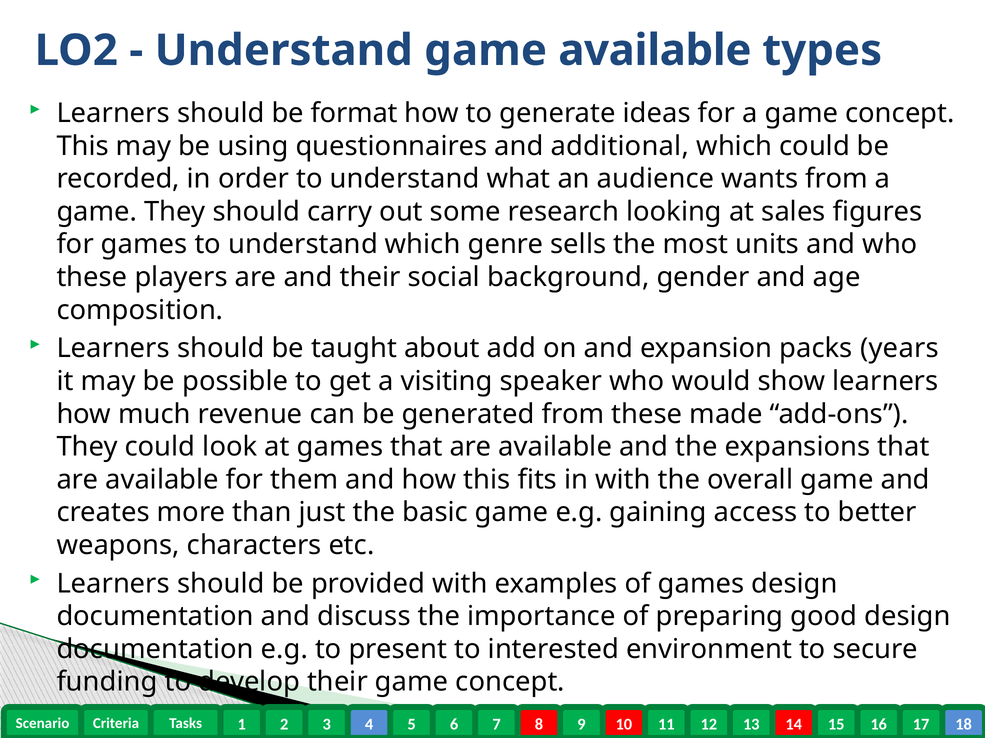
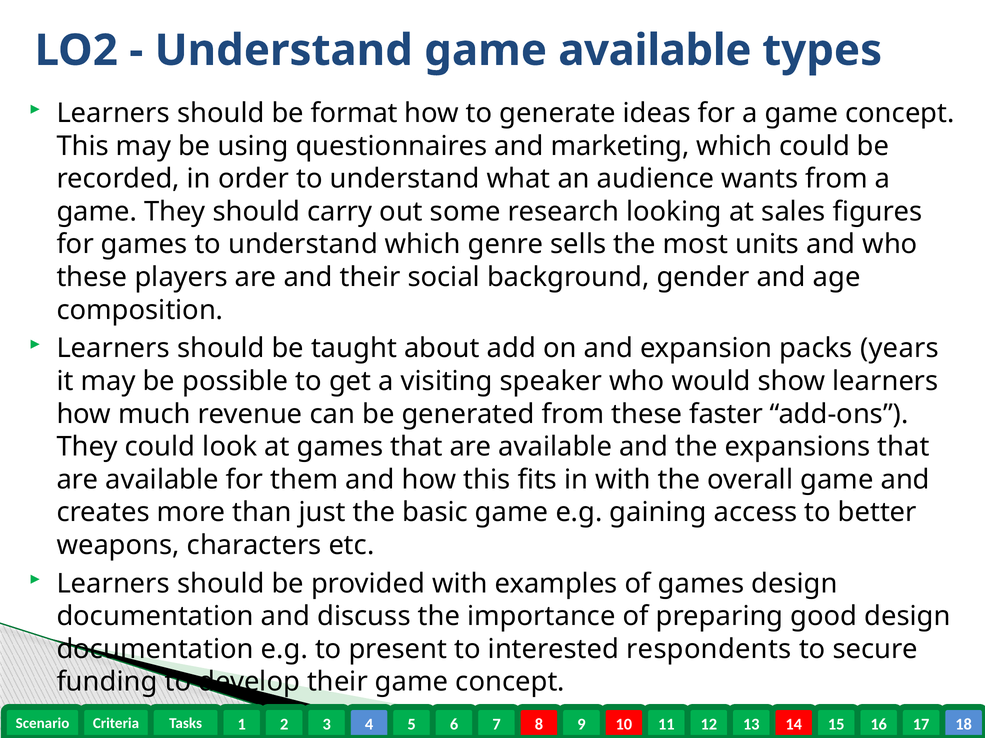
additional: additional -> marketing
made: made -> faster
environment: environment -> respondents
